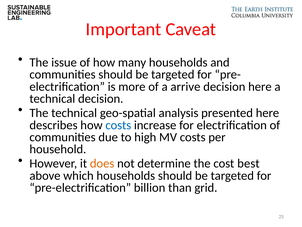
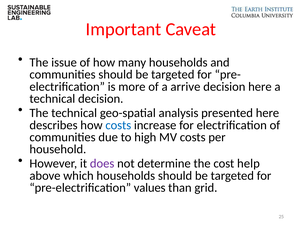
does colour: orange -> purple
best: best -> help
billion: billion -> values
